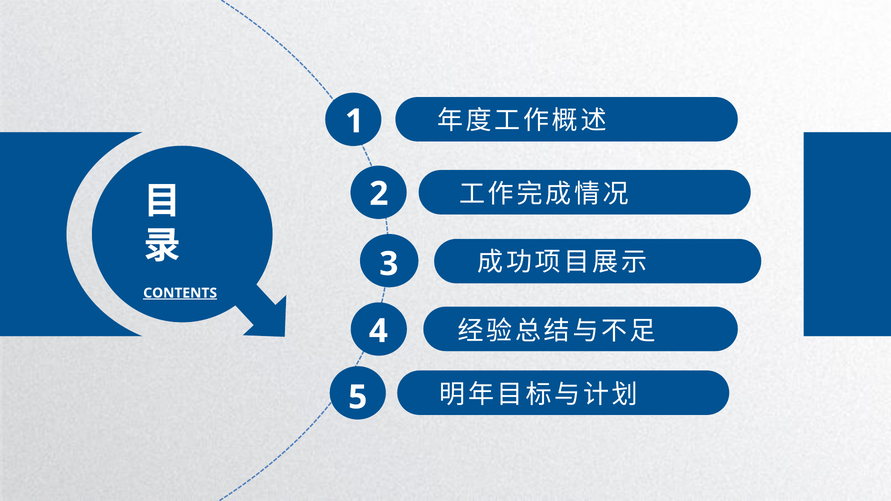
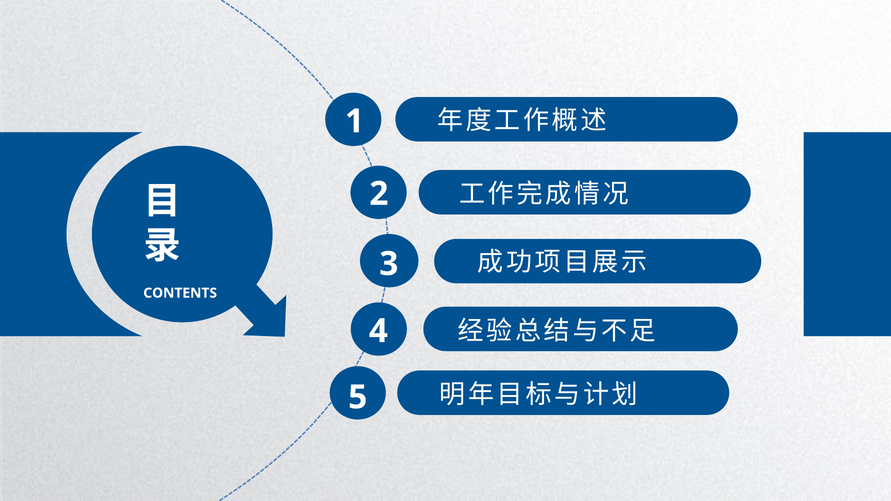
CONTENTS underline: present -> none
